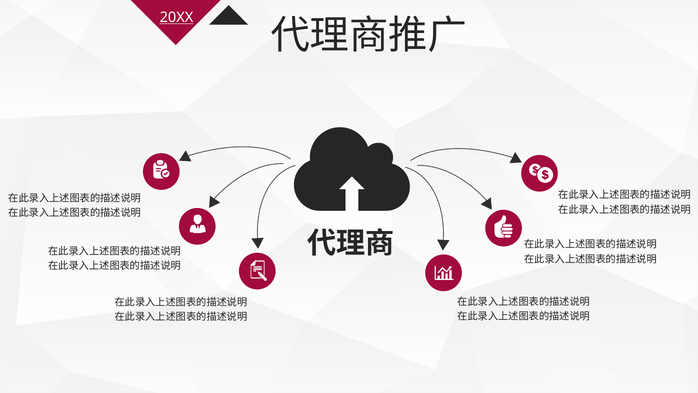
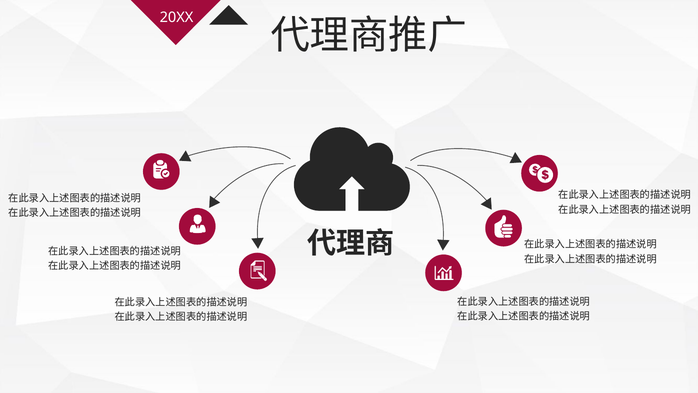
20XX underline: present -> none
